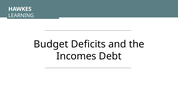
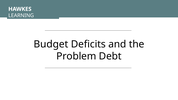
Incomes: Incomes -> Problem
